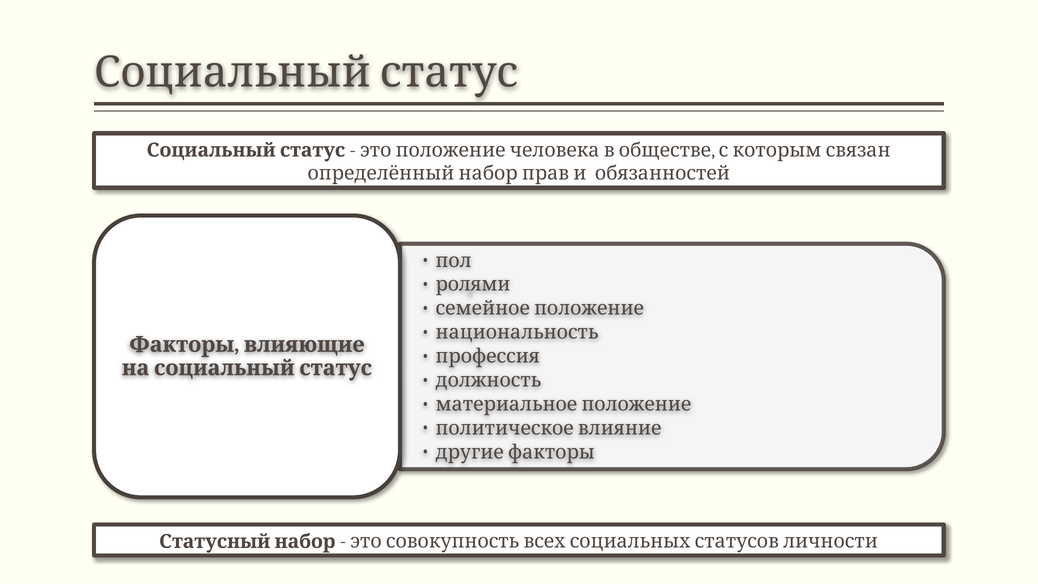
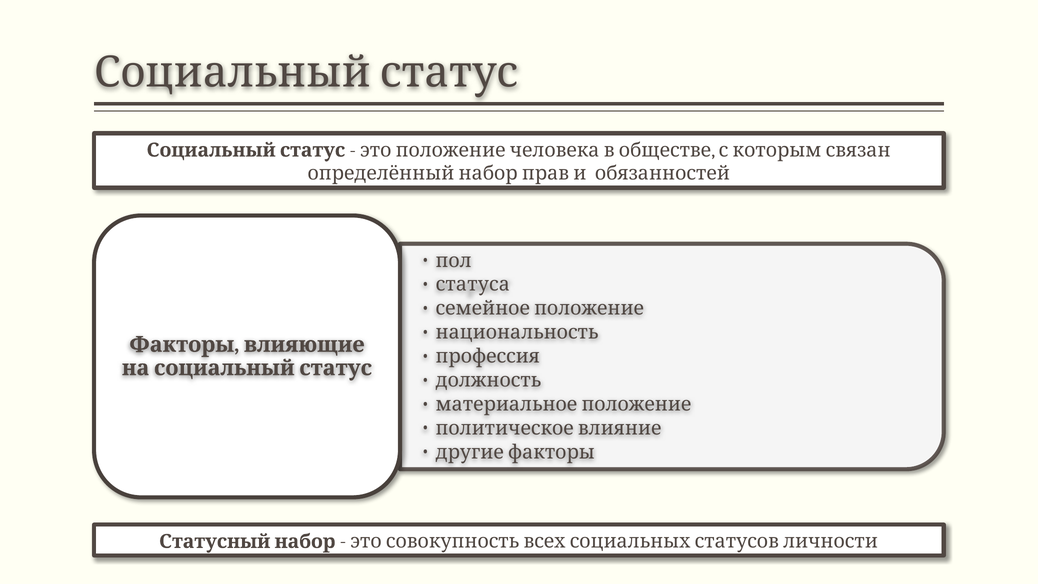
ролями: ролями -> статуса
